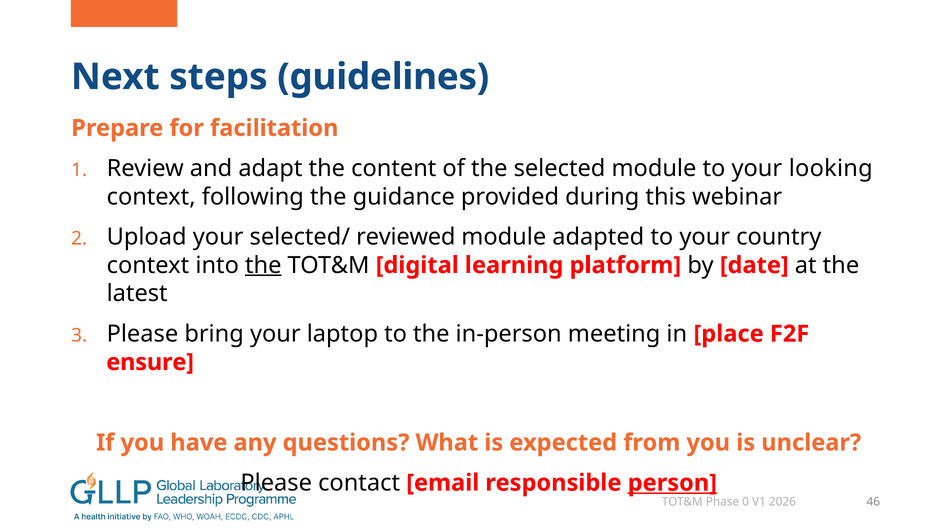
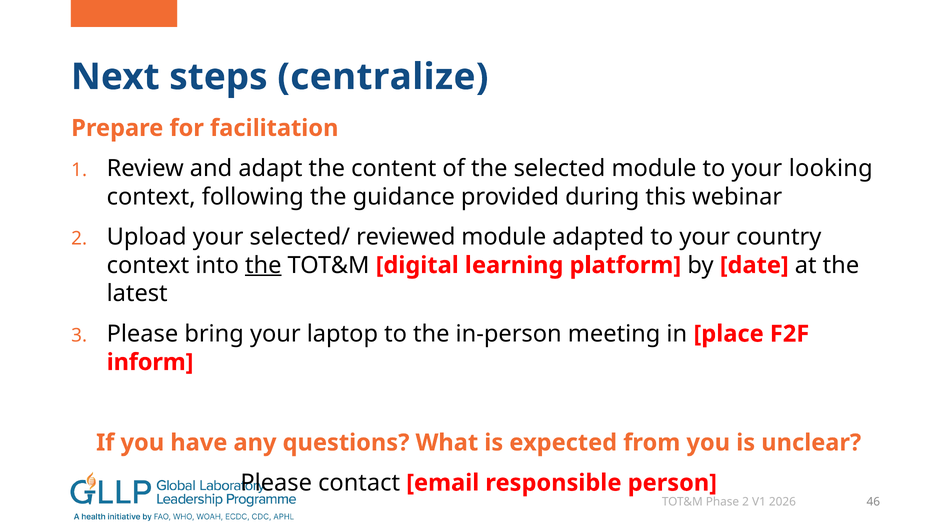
guidelines: guidelines -> centralize
ensure: ensure -> inform
person underline: present -> none
Phase 0: 0 -> 2
